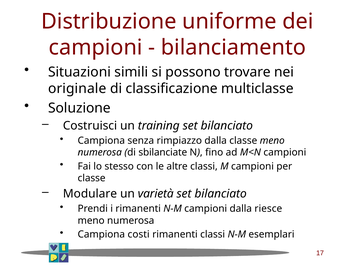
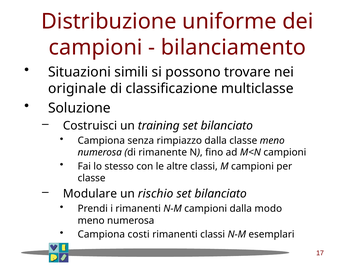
sbilanciate: sbilanciate -> rimanente
varietà: varietà -> rischio
riesce: riesce -> modo
